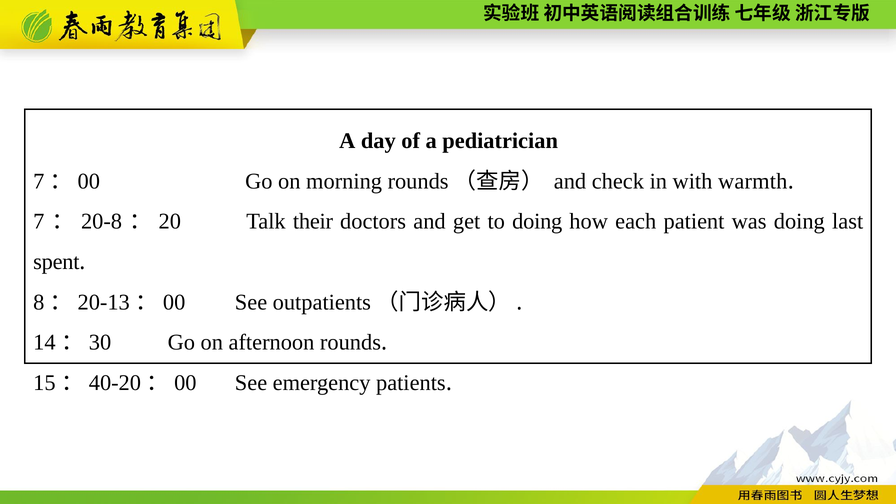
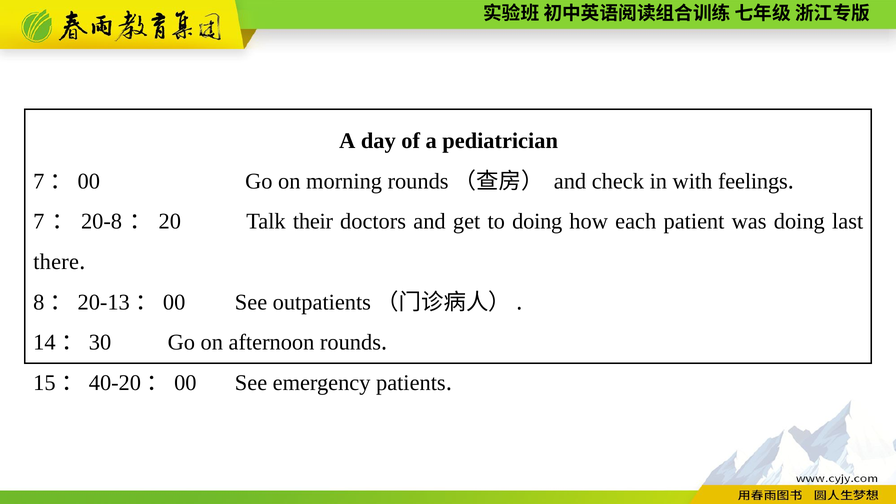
warmth: warmth -> feelings
spent: spent -> there
